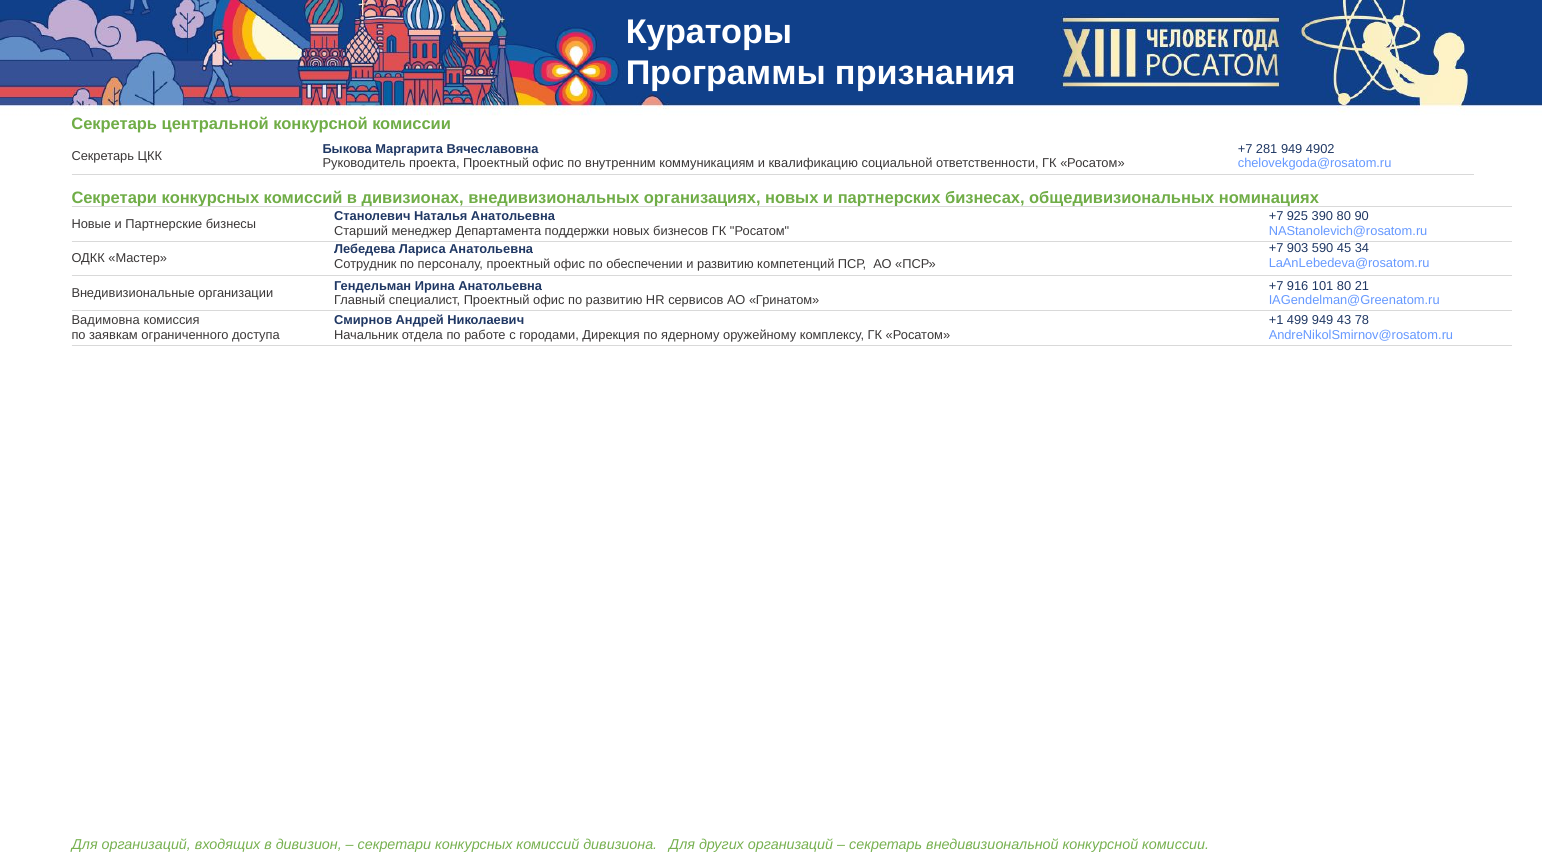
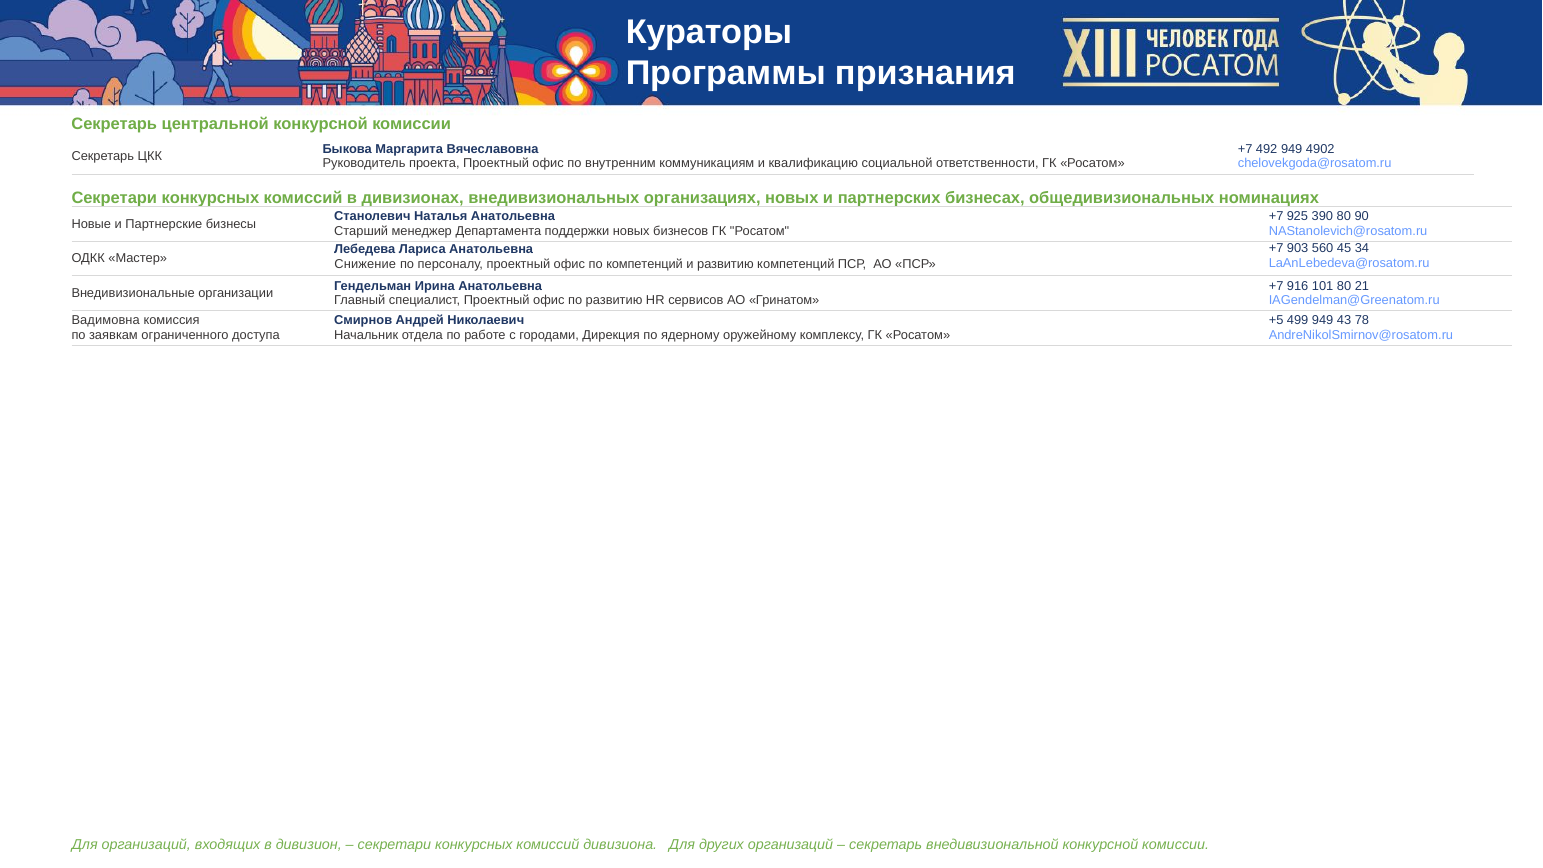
281: 281 -> 492
590: 590 -> 560
Сотрудник: Сотрудник -> Снижение
по обеспечении: обеспечении -> компетенций
+1: +1 -> +5
